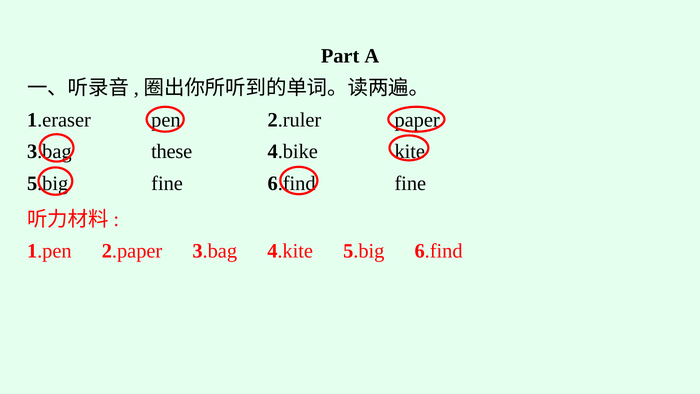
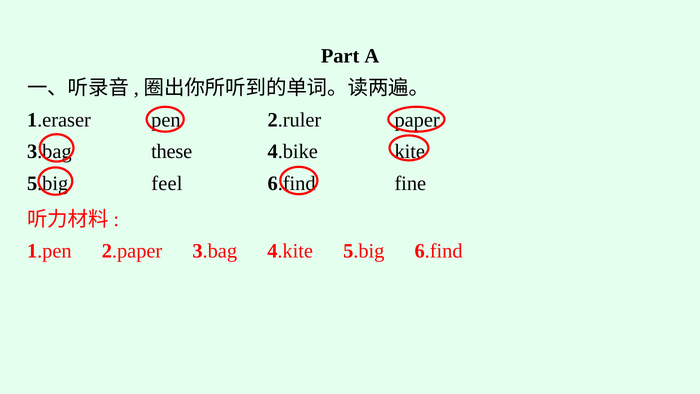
fine at (167, 183): fine -> feel
